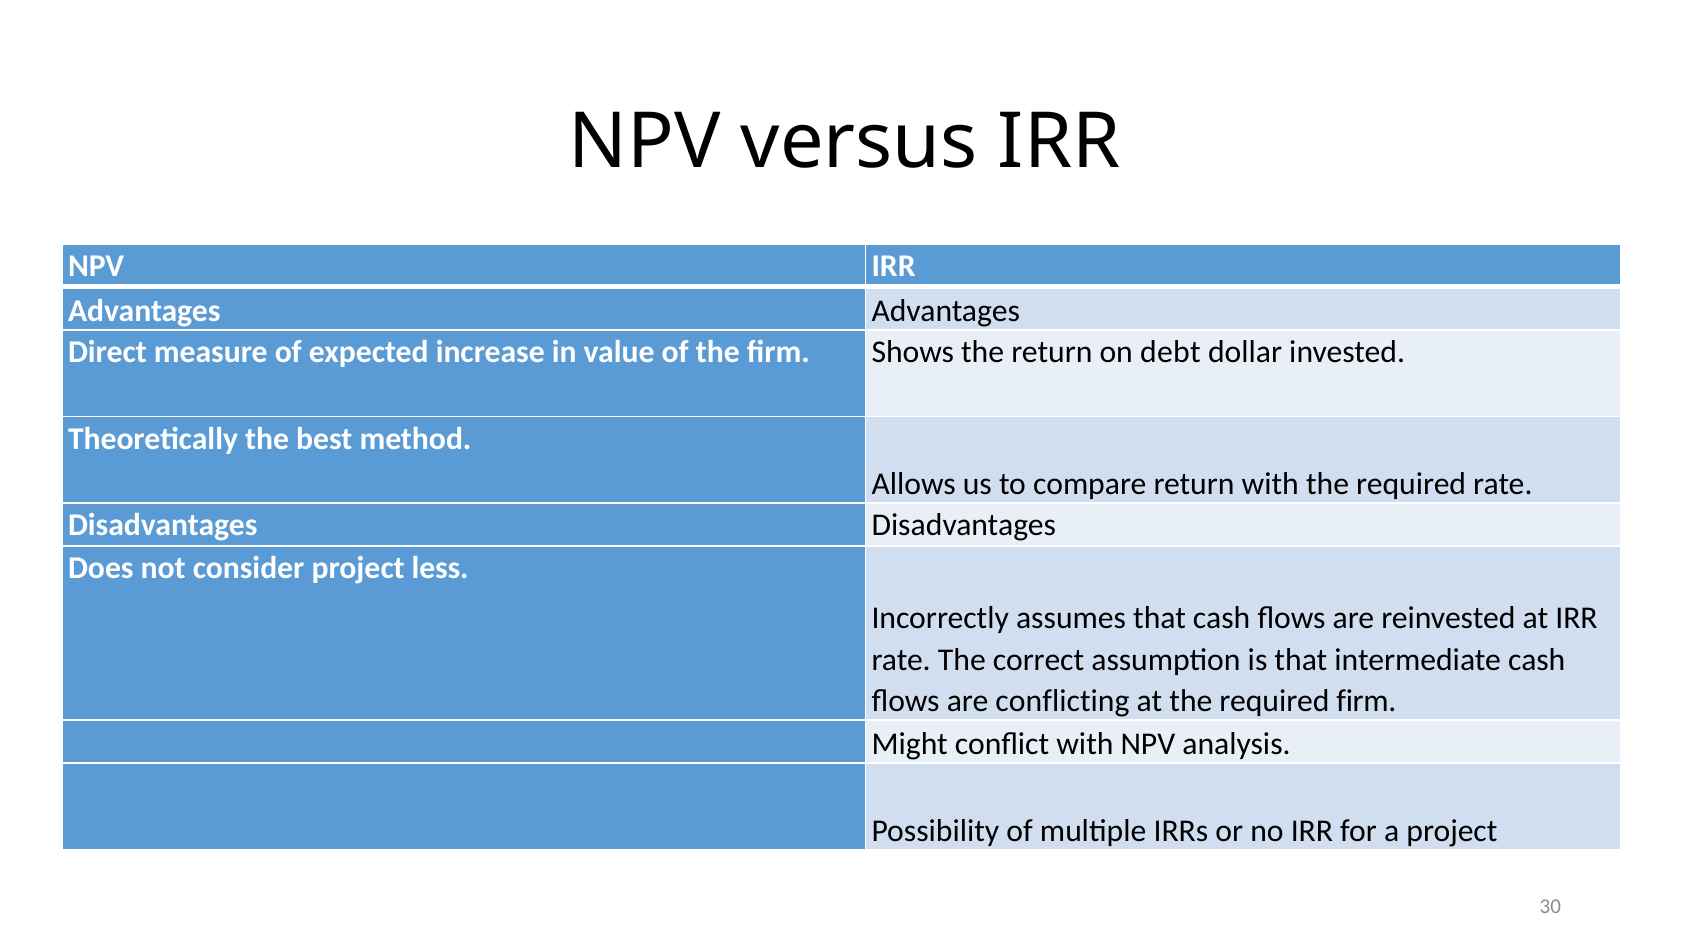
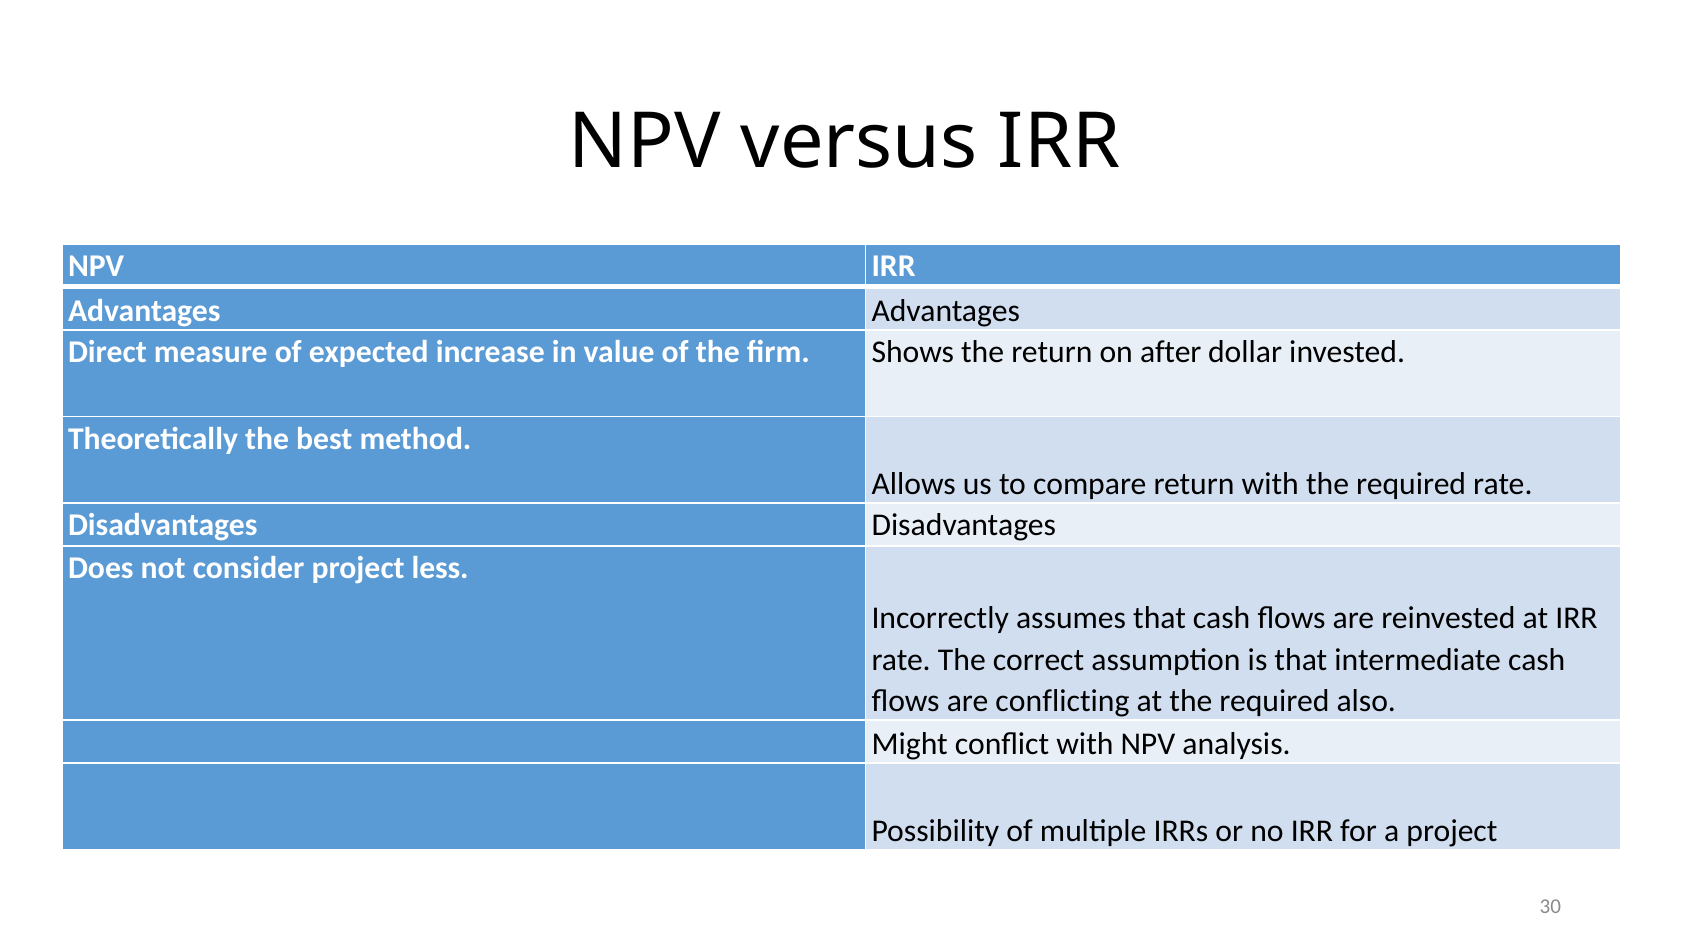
debt: debt -> after
required firm: firm -> also
